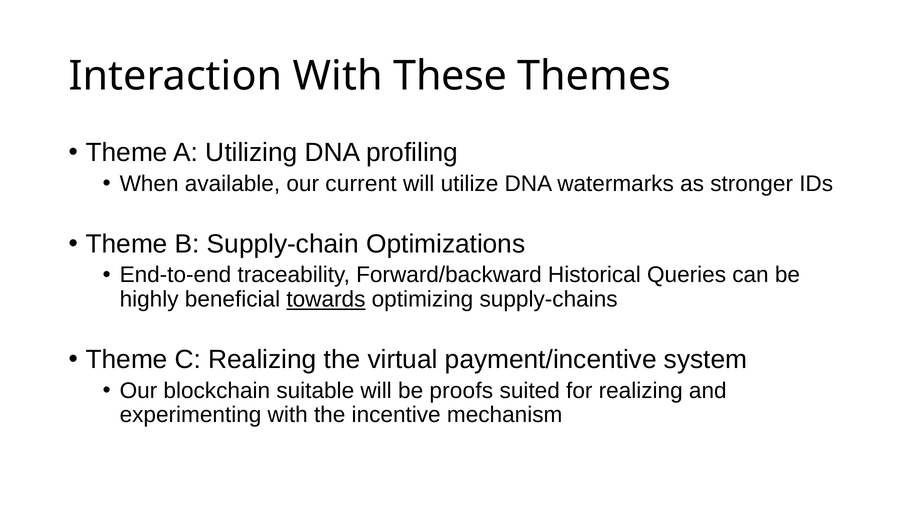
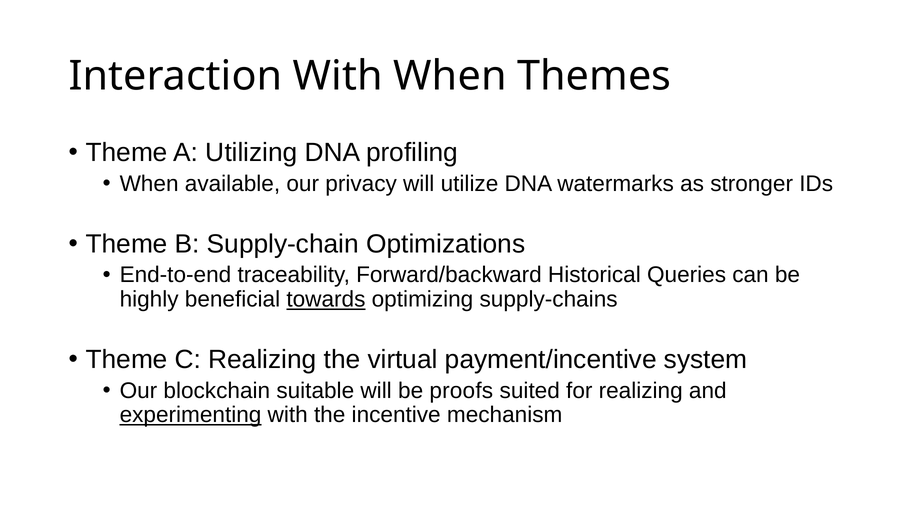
With These: These -> When
current: current -> privacy
experimenting underline: none -> present
